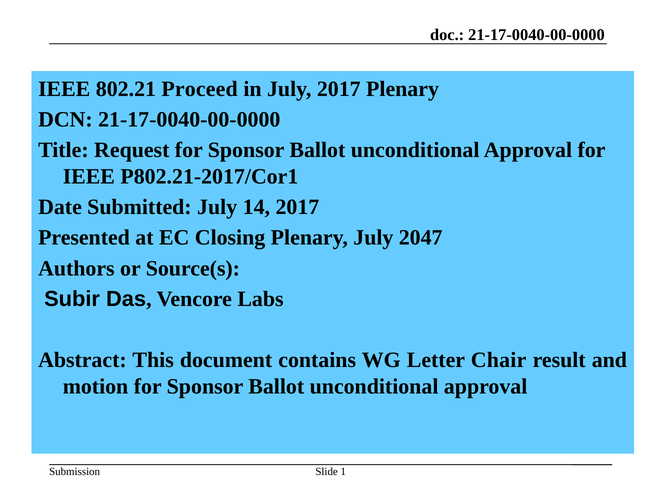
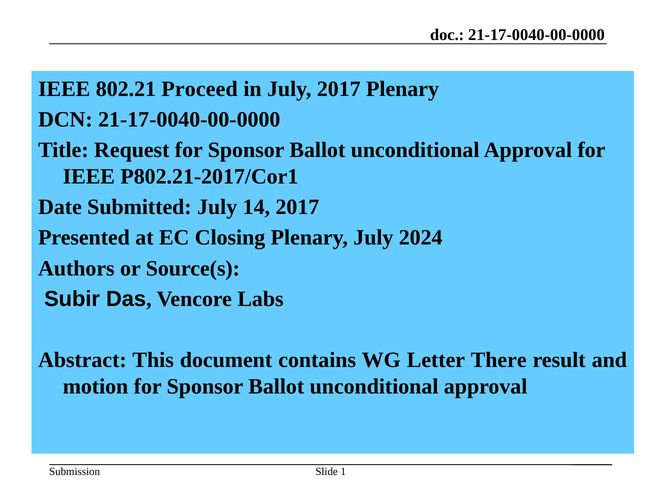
2047: 2047 -> 2024
Chair: Chair -> There
